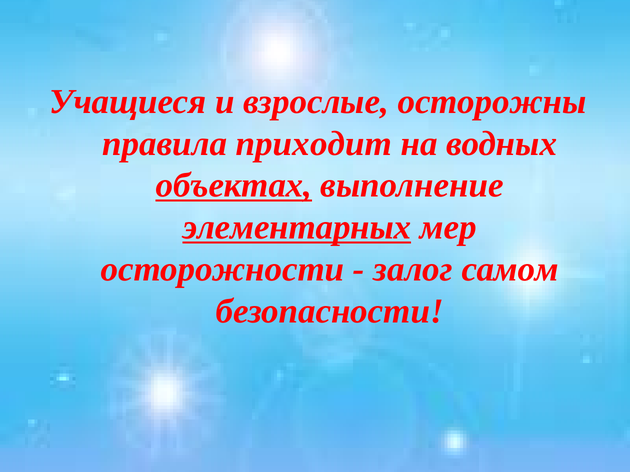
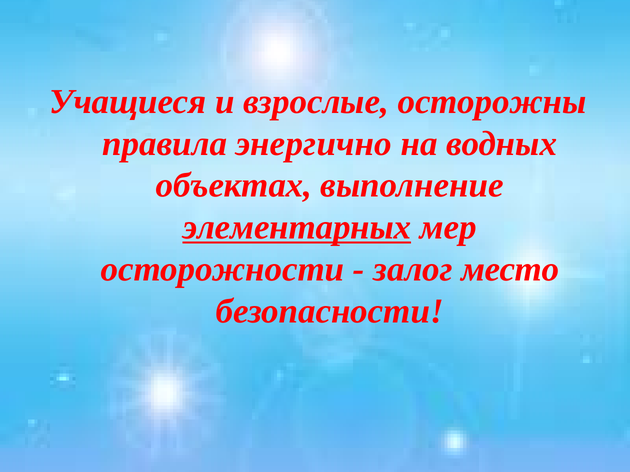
приходит: приходит -> энергично
объектах underline: present -> none
самом: самом -> место
